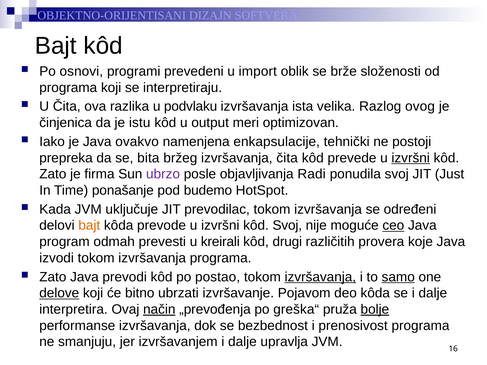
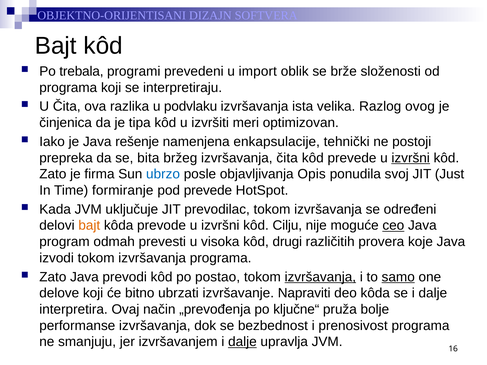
osnovi: osnovi -> trebala
istu: istu -> tipa
output: output -> izvršiti
ovakvo: ovakvo -> rešenje
ubrzo colour: purple -> blue
Radi: Radi -> Opis
ponašanje: ponašanje -> formiranje
pod budemo: budemo -> prevede
kôd Svoj: Svoj -> Cilju
kreirali: kreirali -> visoka
delove underline: present -> none
Pojavom: Pojavom -> Napraviti
način underline: present -> none
greška“: greška“ -> ključne“
bolje underline: present -> none
dalje at (242, 342) underline: none -> present
